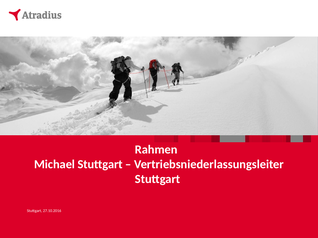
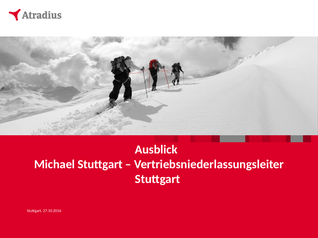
Rahmen: Rahmen -> Ausblick
